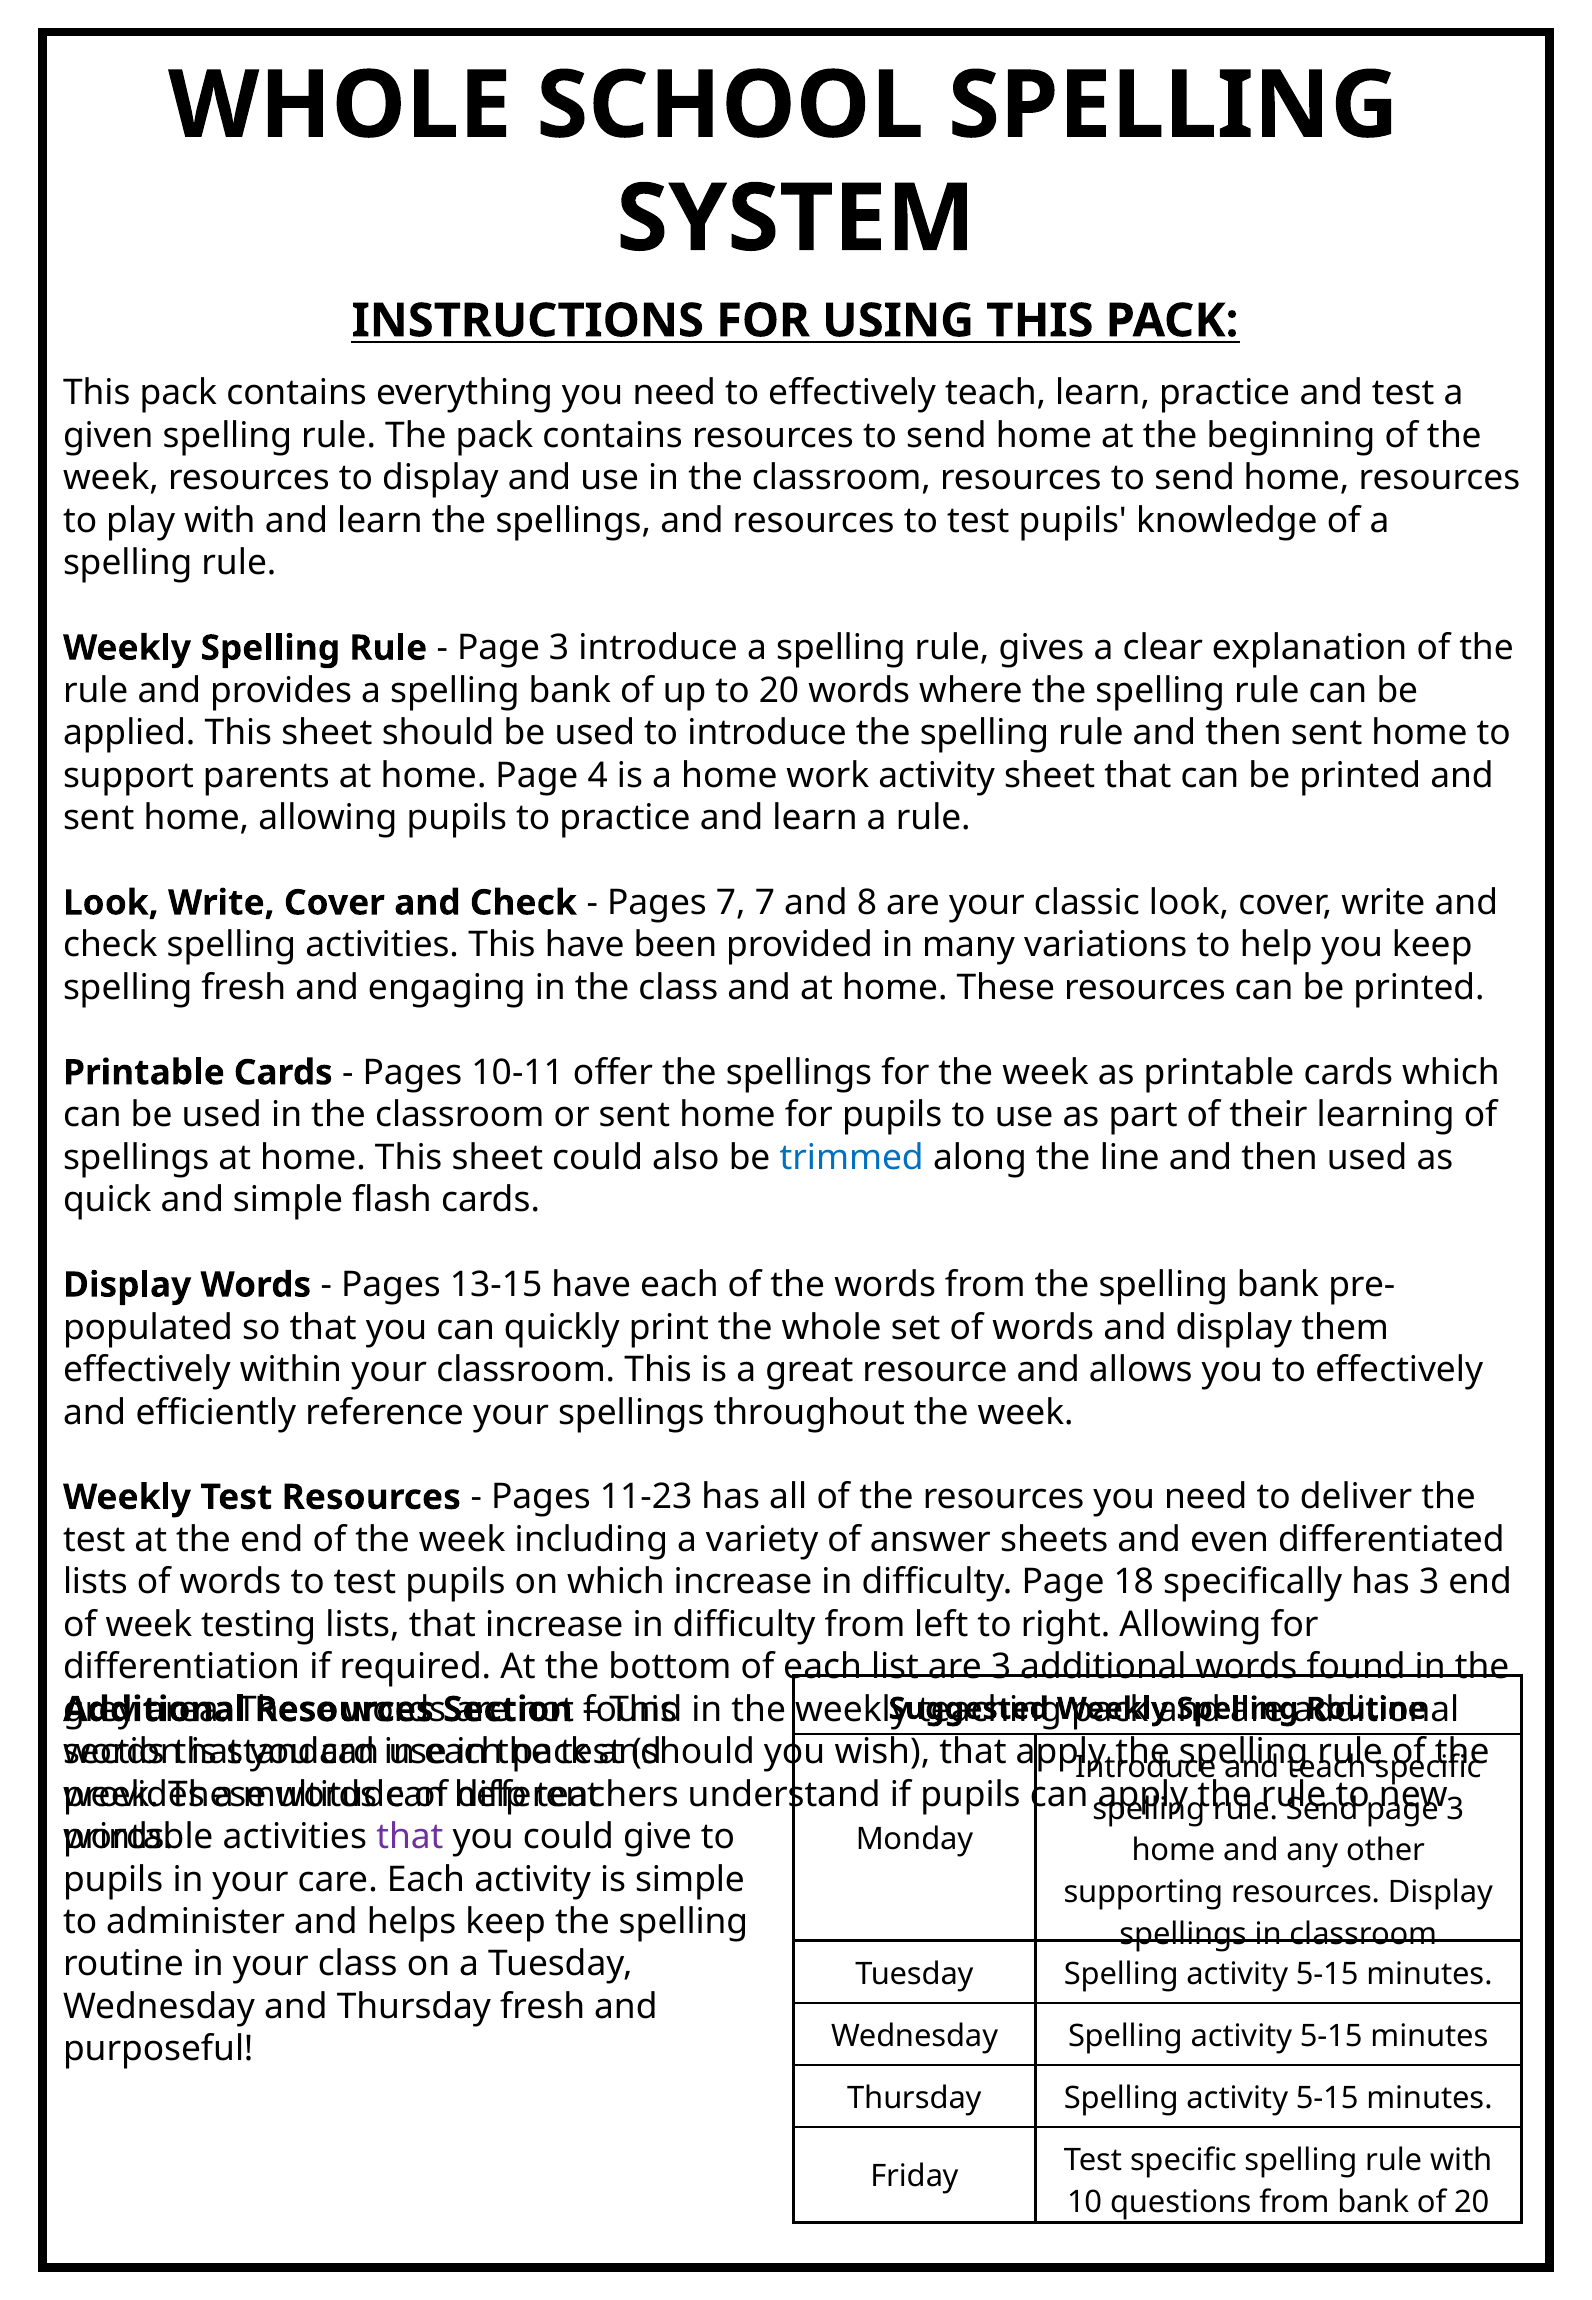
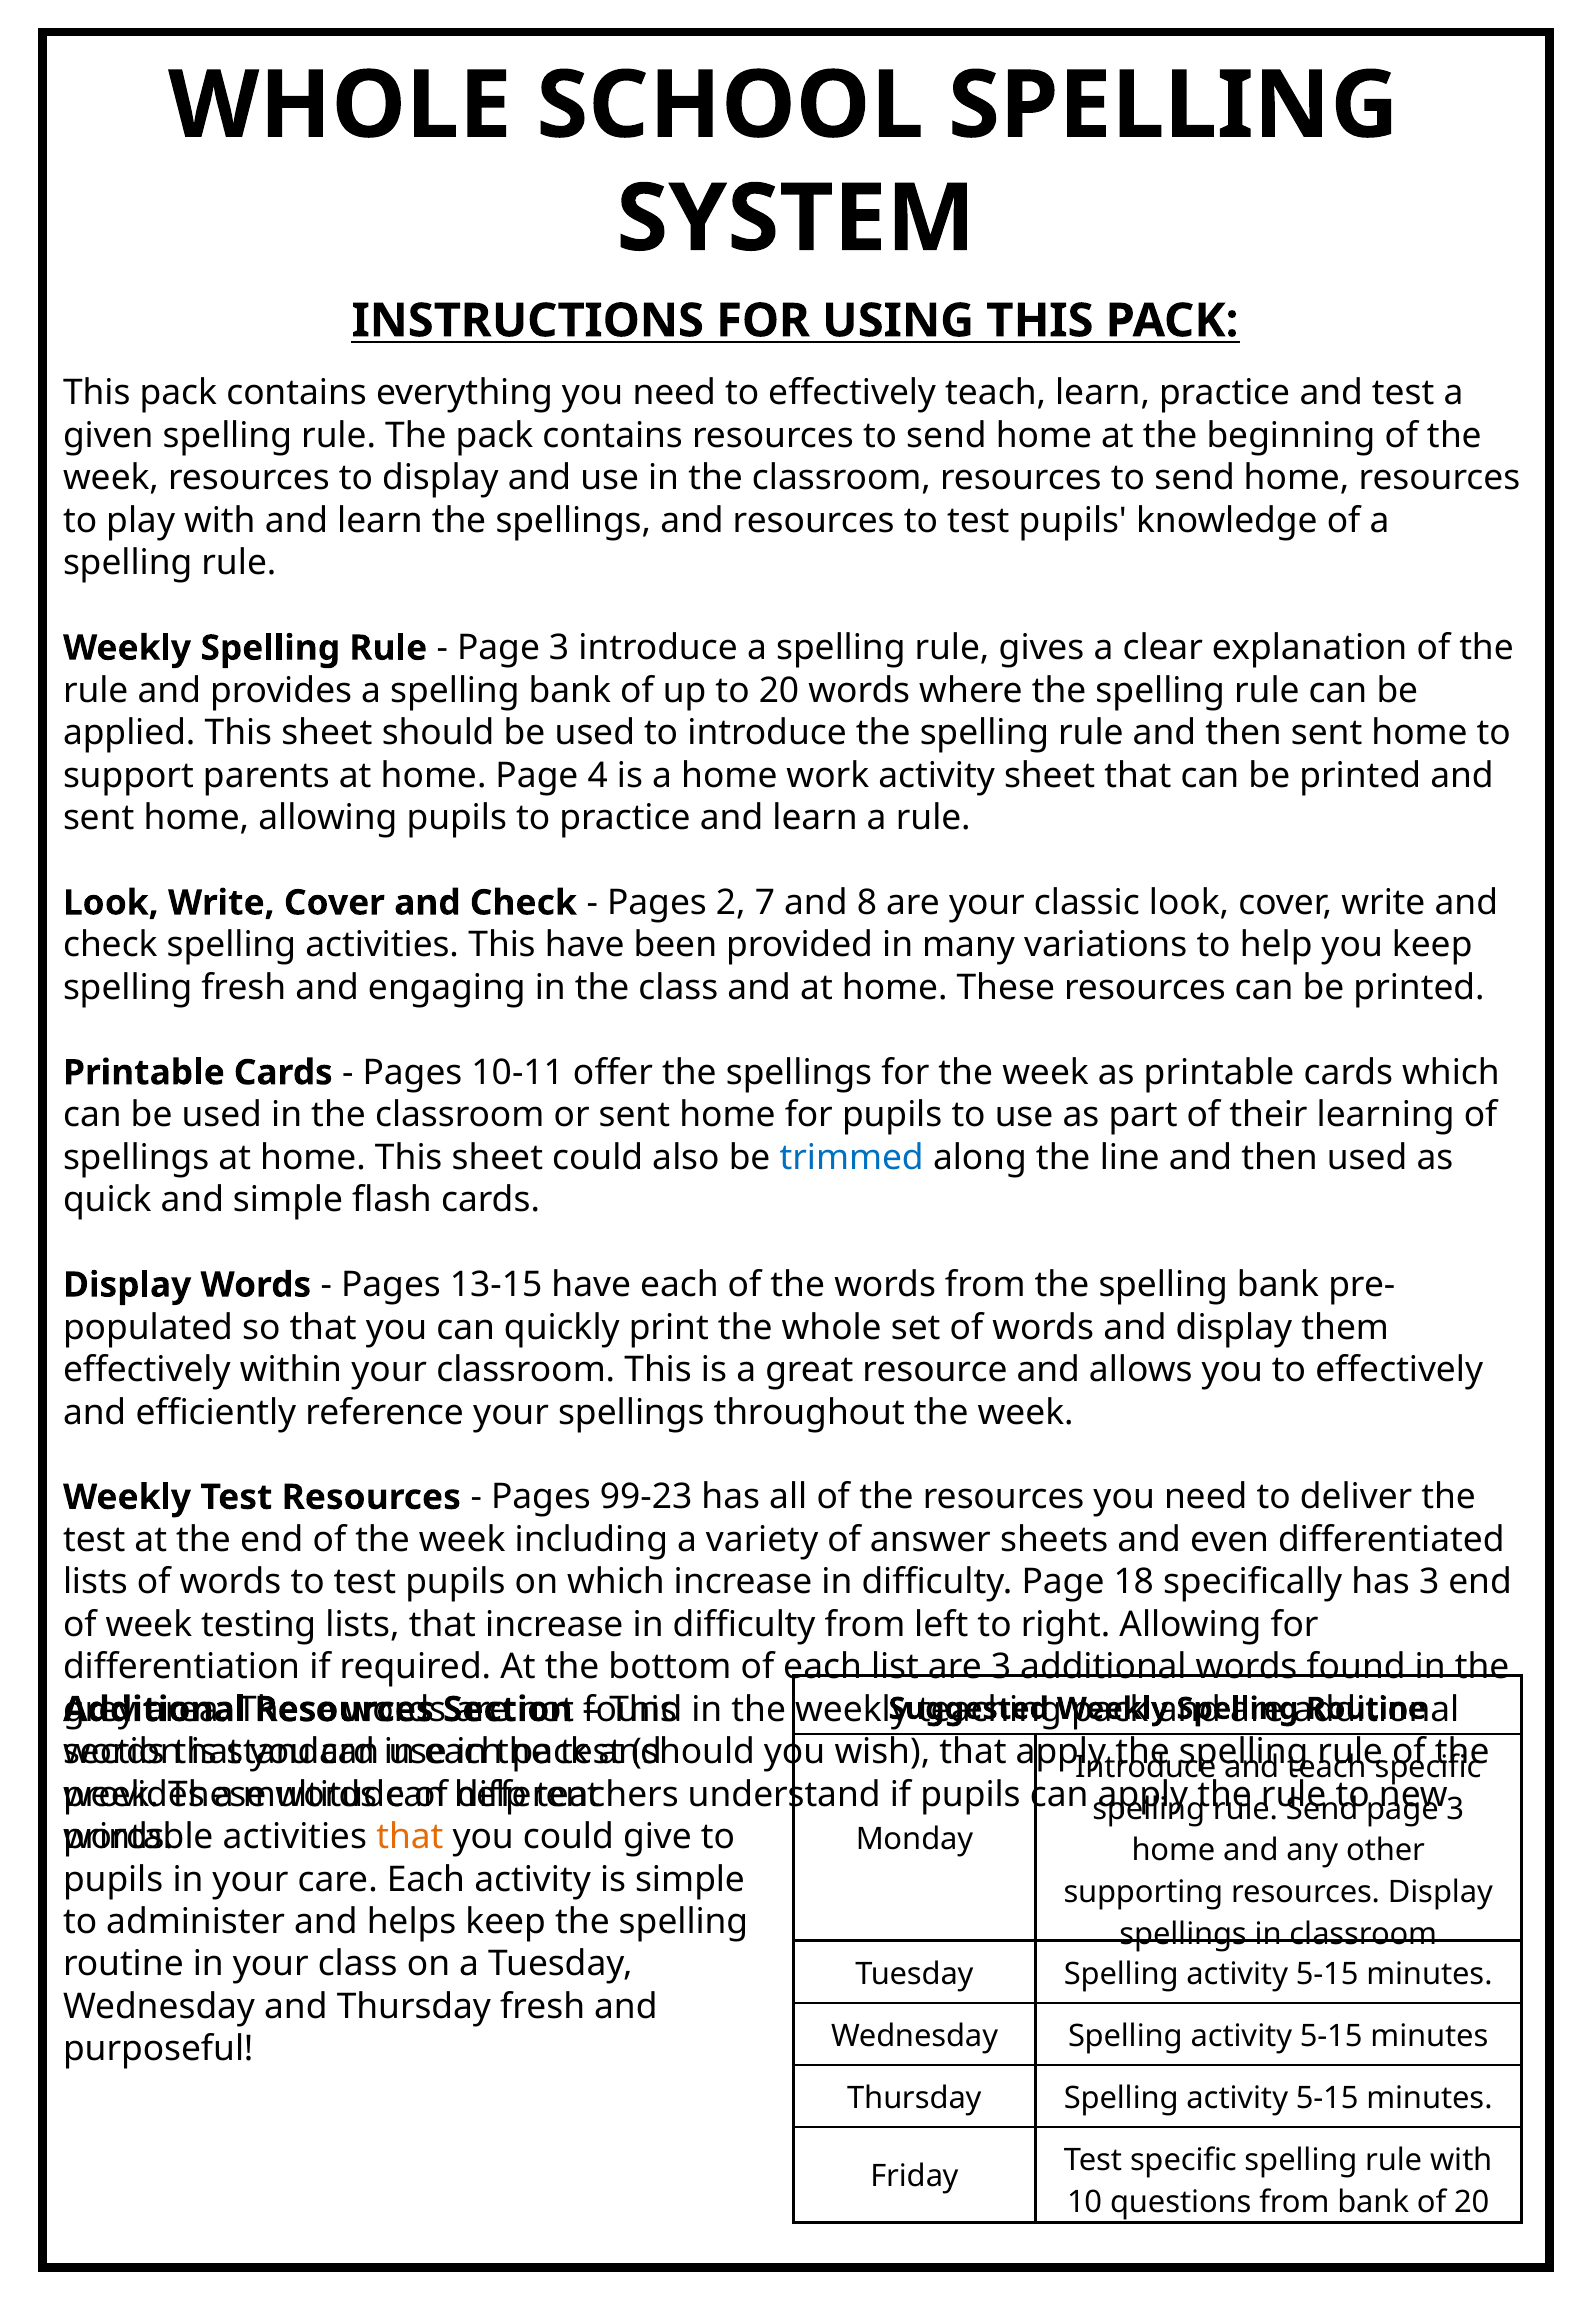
Pages 7: 7 -> 2
11-23: 11-23 -> 99-23
that at (410, 1837) colour: purple -> orange
